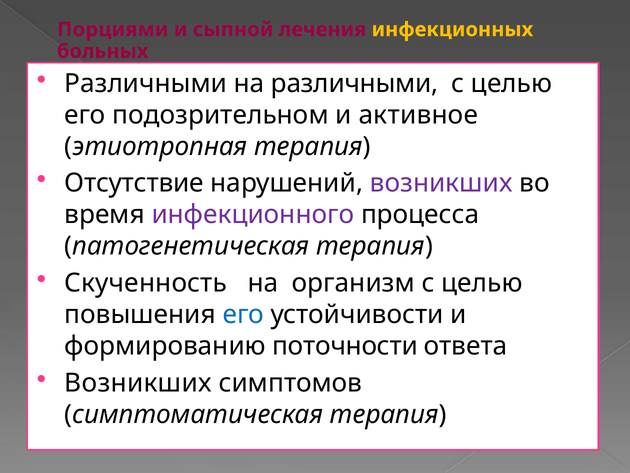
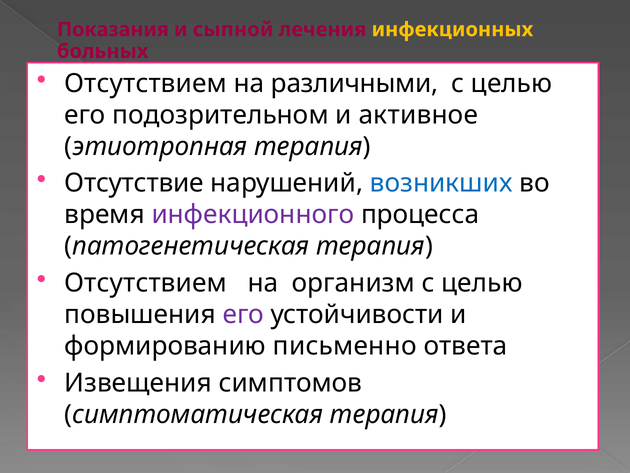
Порциями: Порциями -> Показания
Различными at (146, 83): Различными -> Отсутствием
возникших at (441, 183) colour: purple -> blue
Скученность at (146, 283): Скученность -> Отсутствием
его at (243, 314) colour: blue -> purple
поточности: поточности -> письменно
Возникших at (138, 383): Возникших -> Извещения
